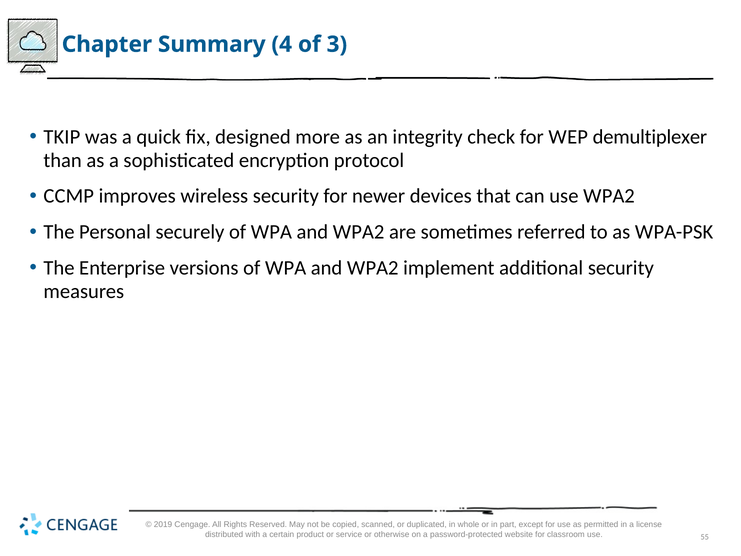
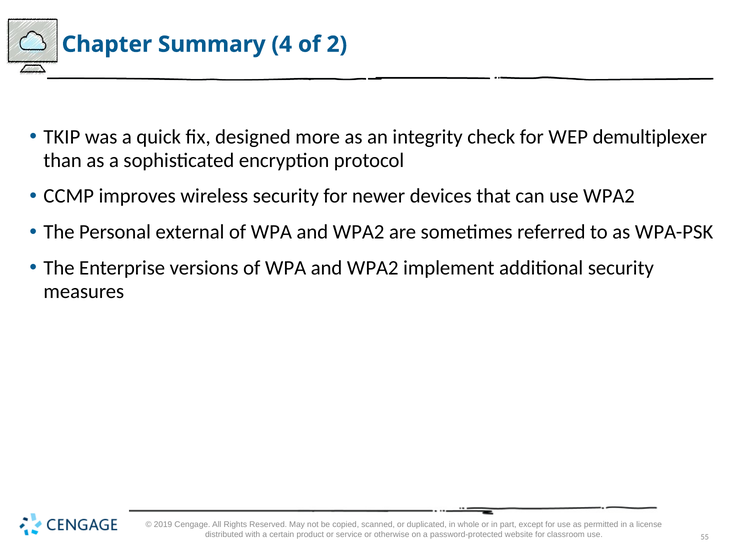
3: 3 -> 2
securely: securely -> external
